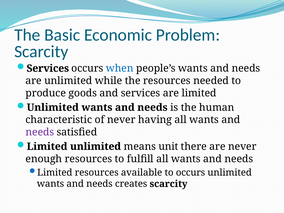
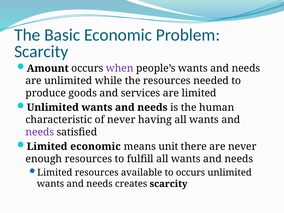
Services at (48, 68): Services -> Amount
when colour: blue -> purple
Limited unlimited: unlimited -> economic
